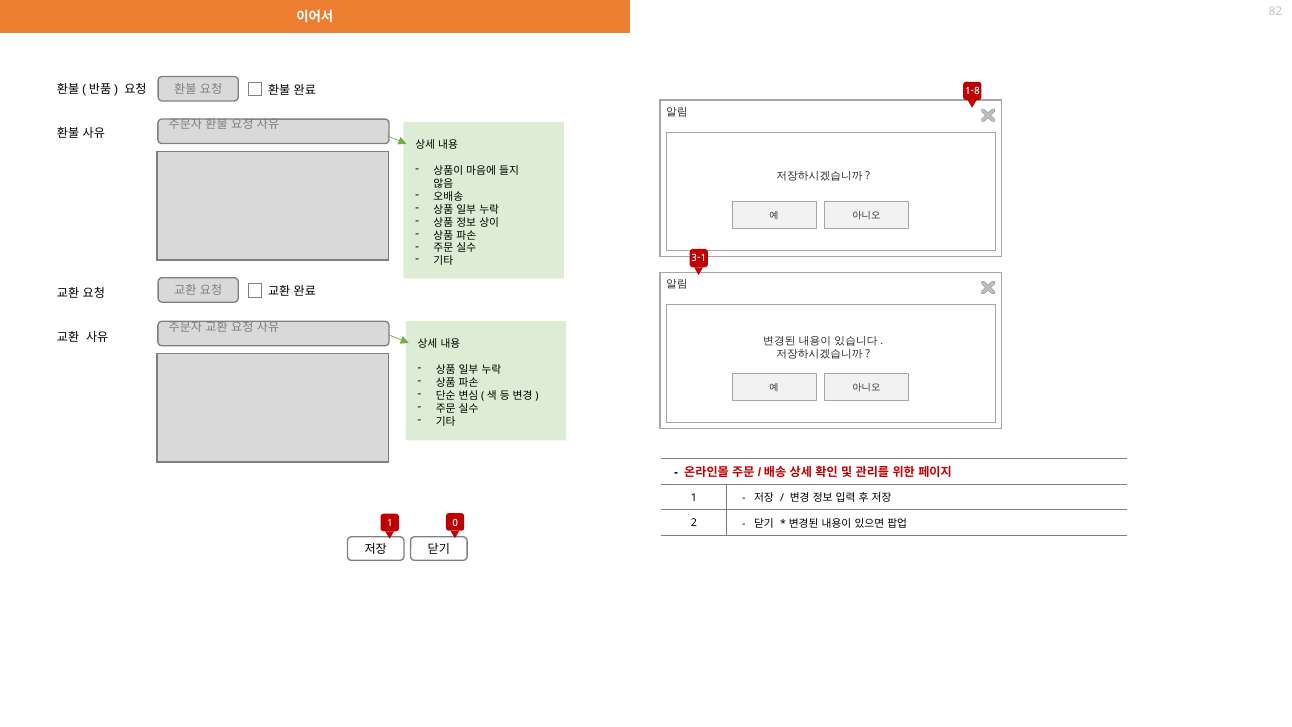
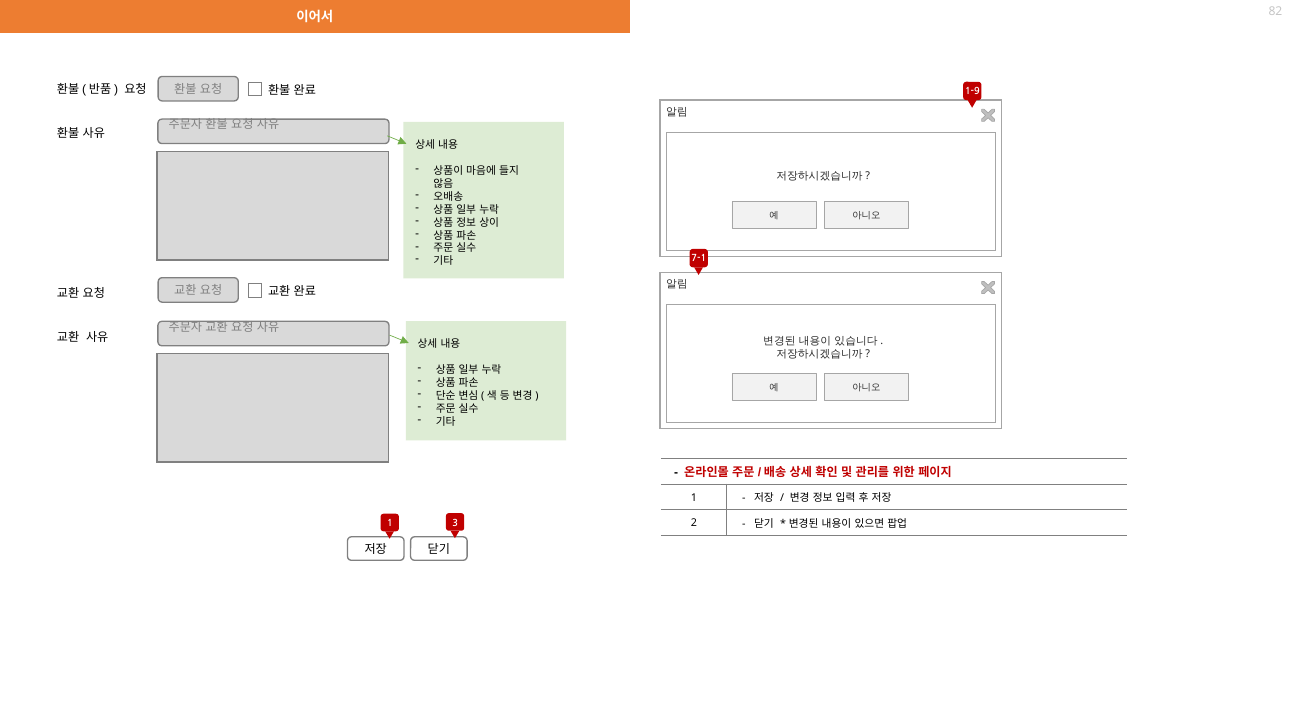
1-8: 1-8 -> 1-9
3-1: 3-1 -> 7-1
0: 0 -> 3
